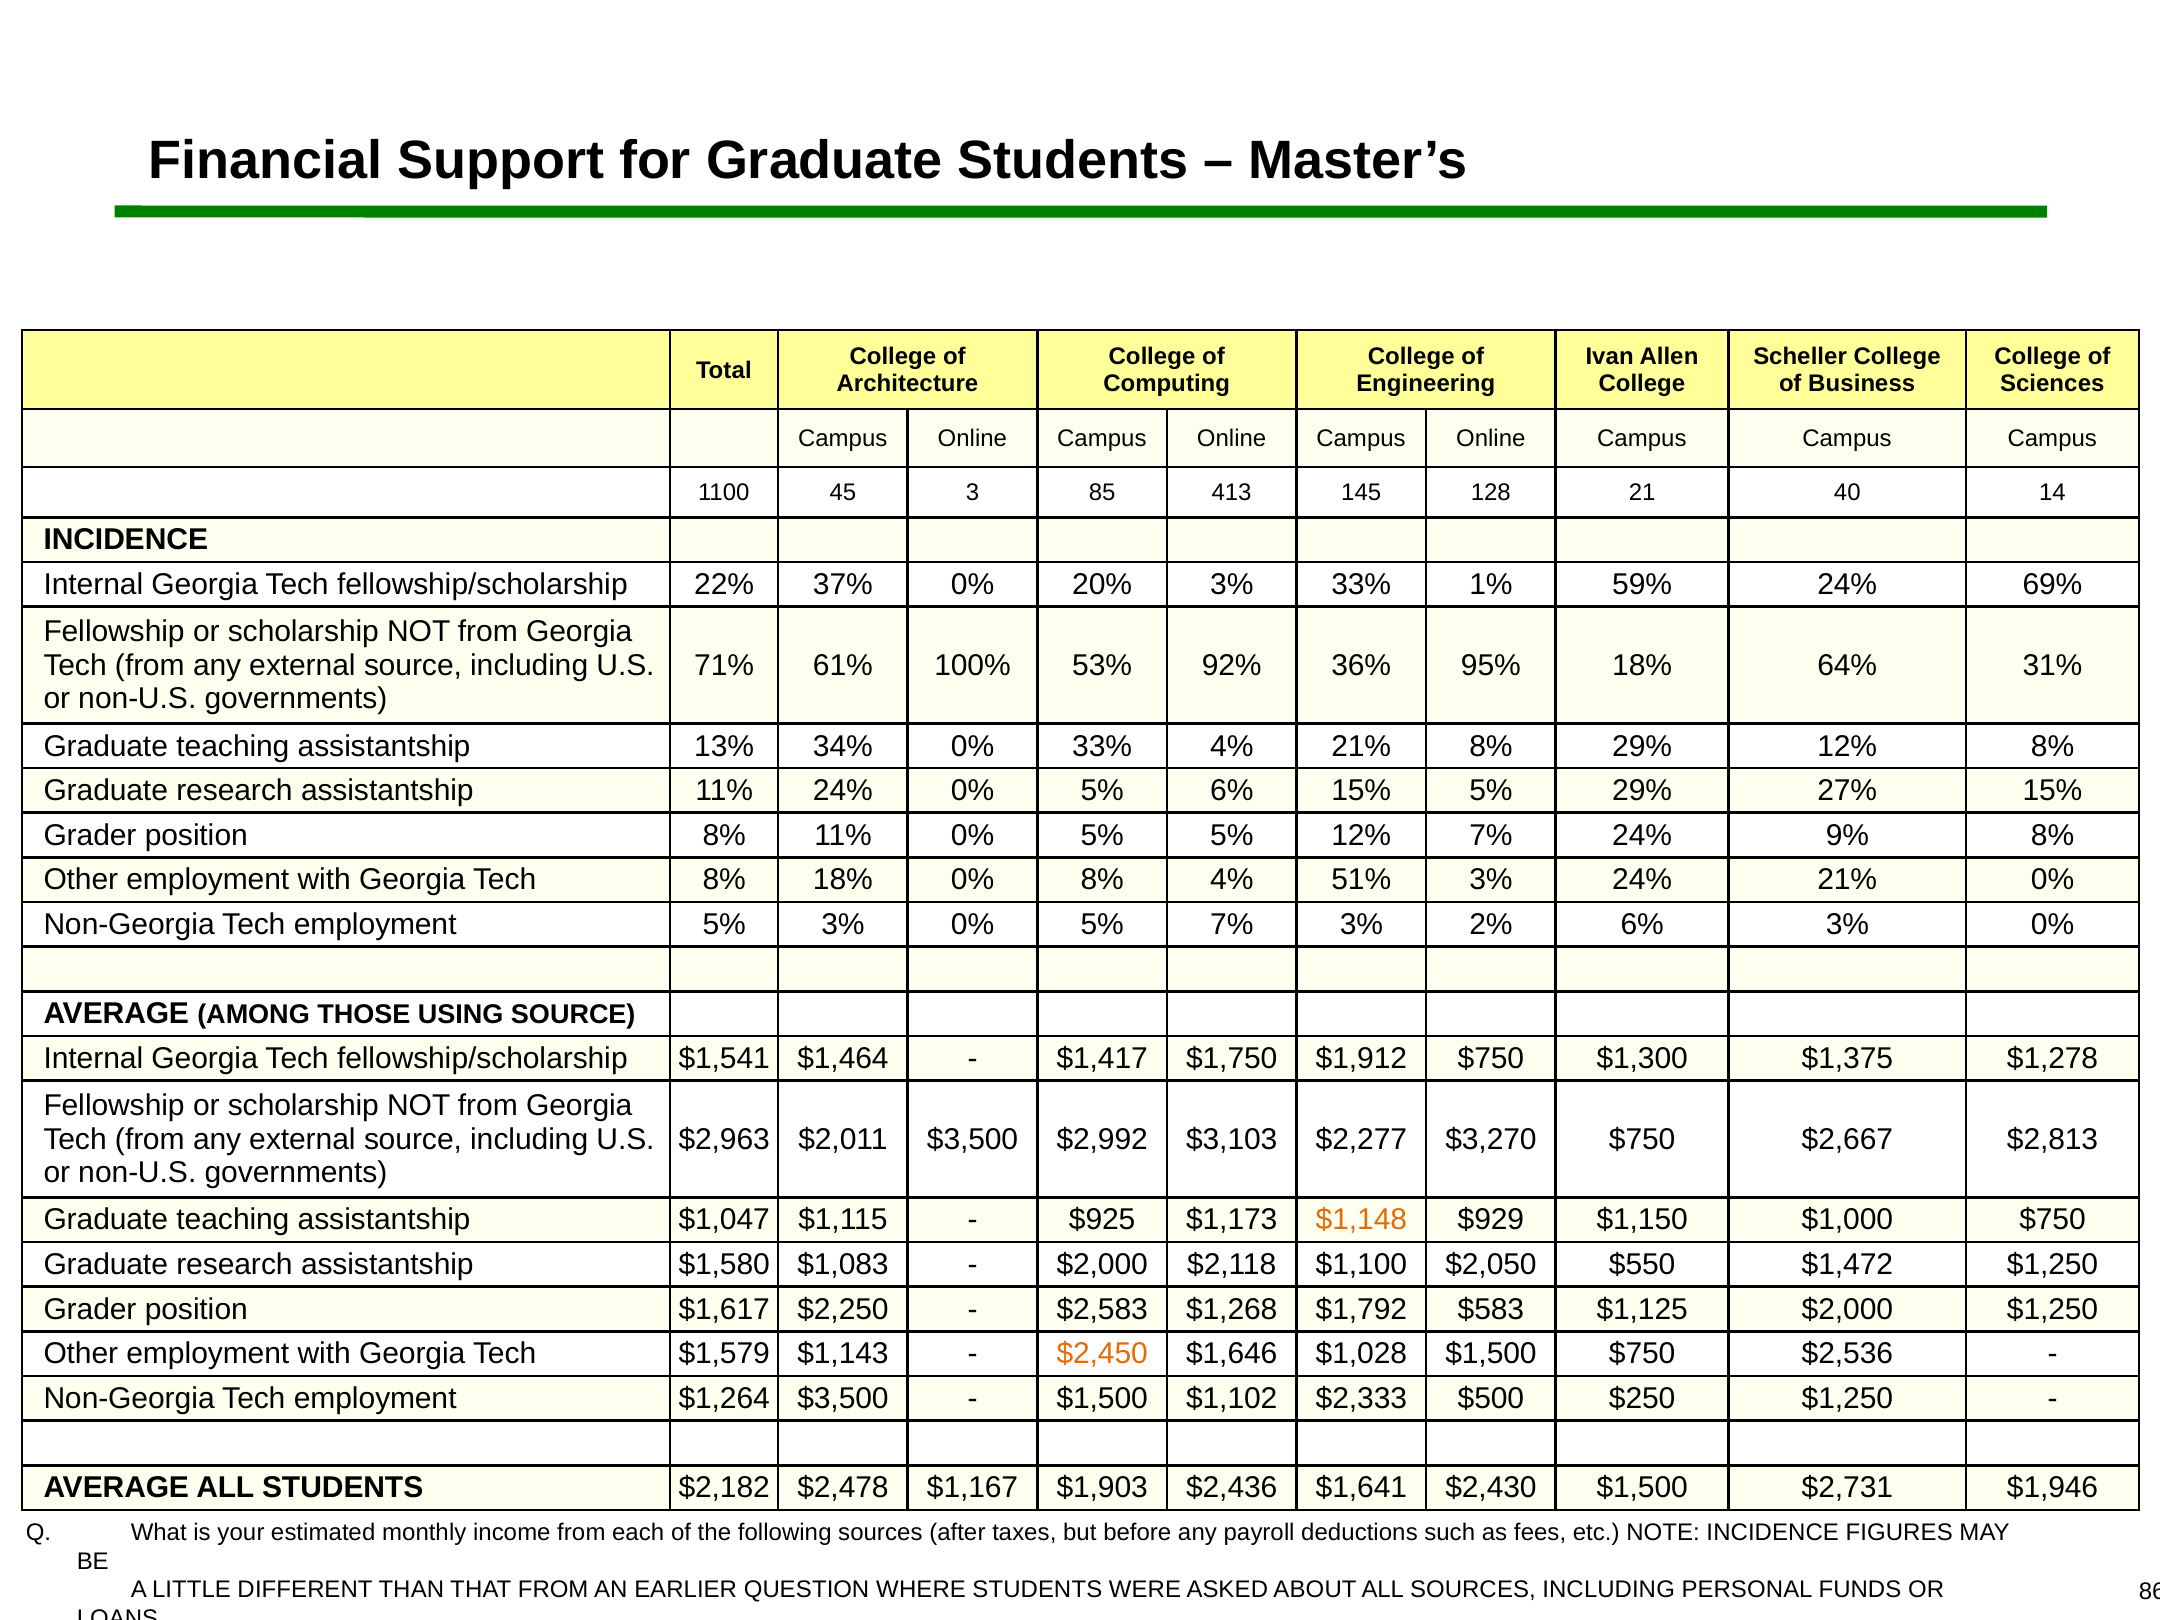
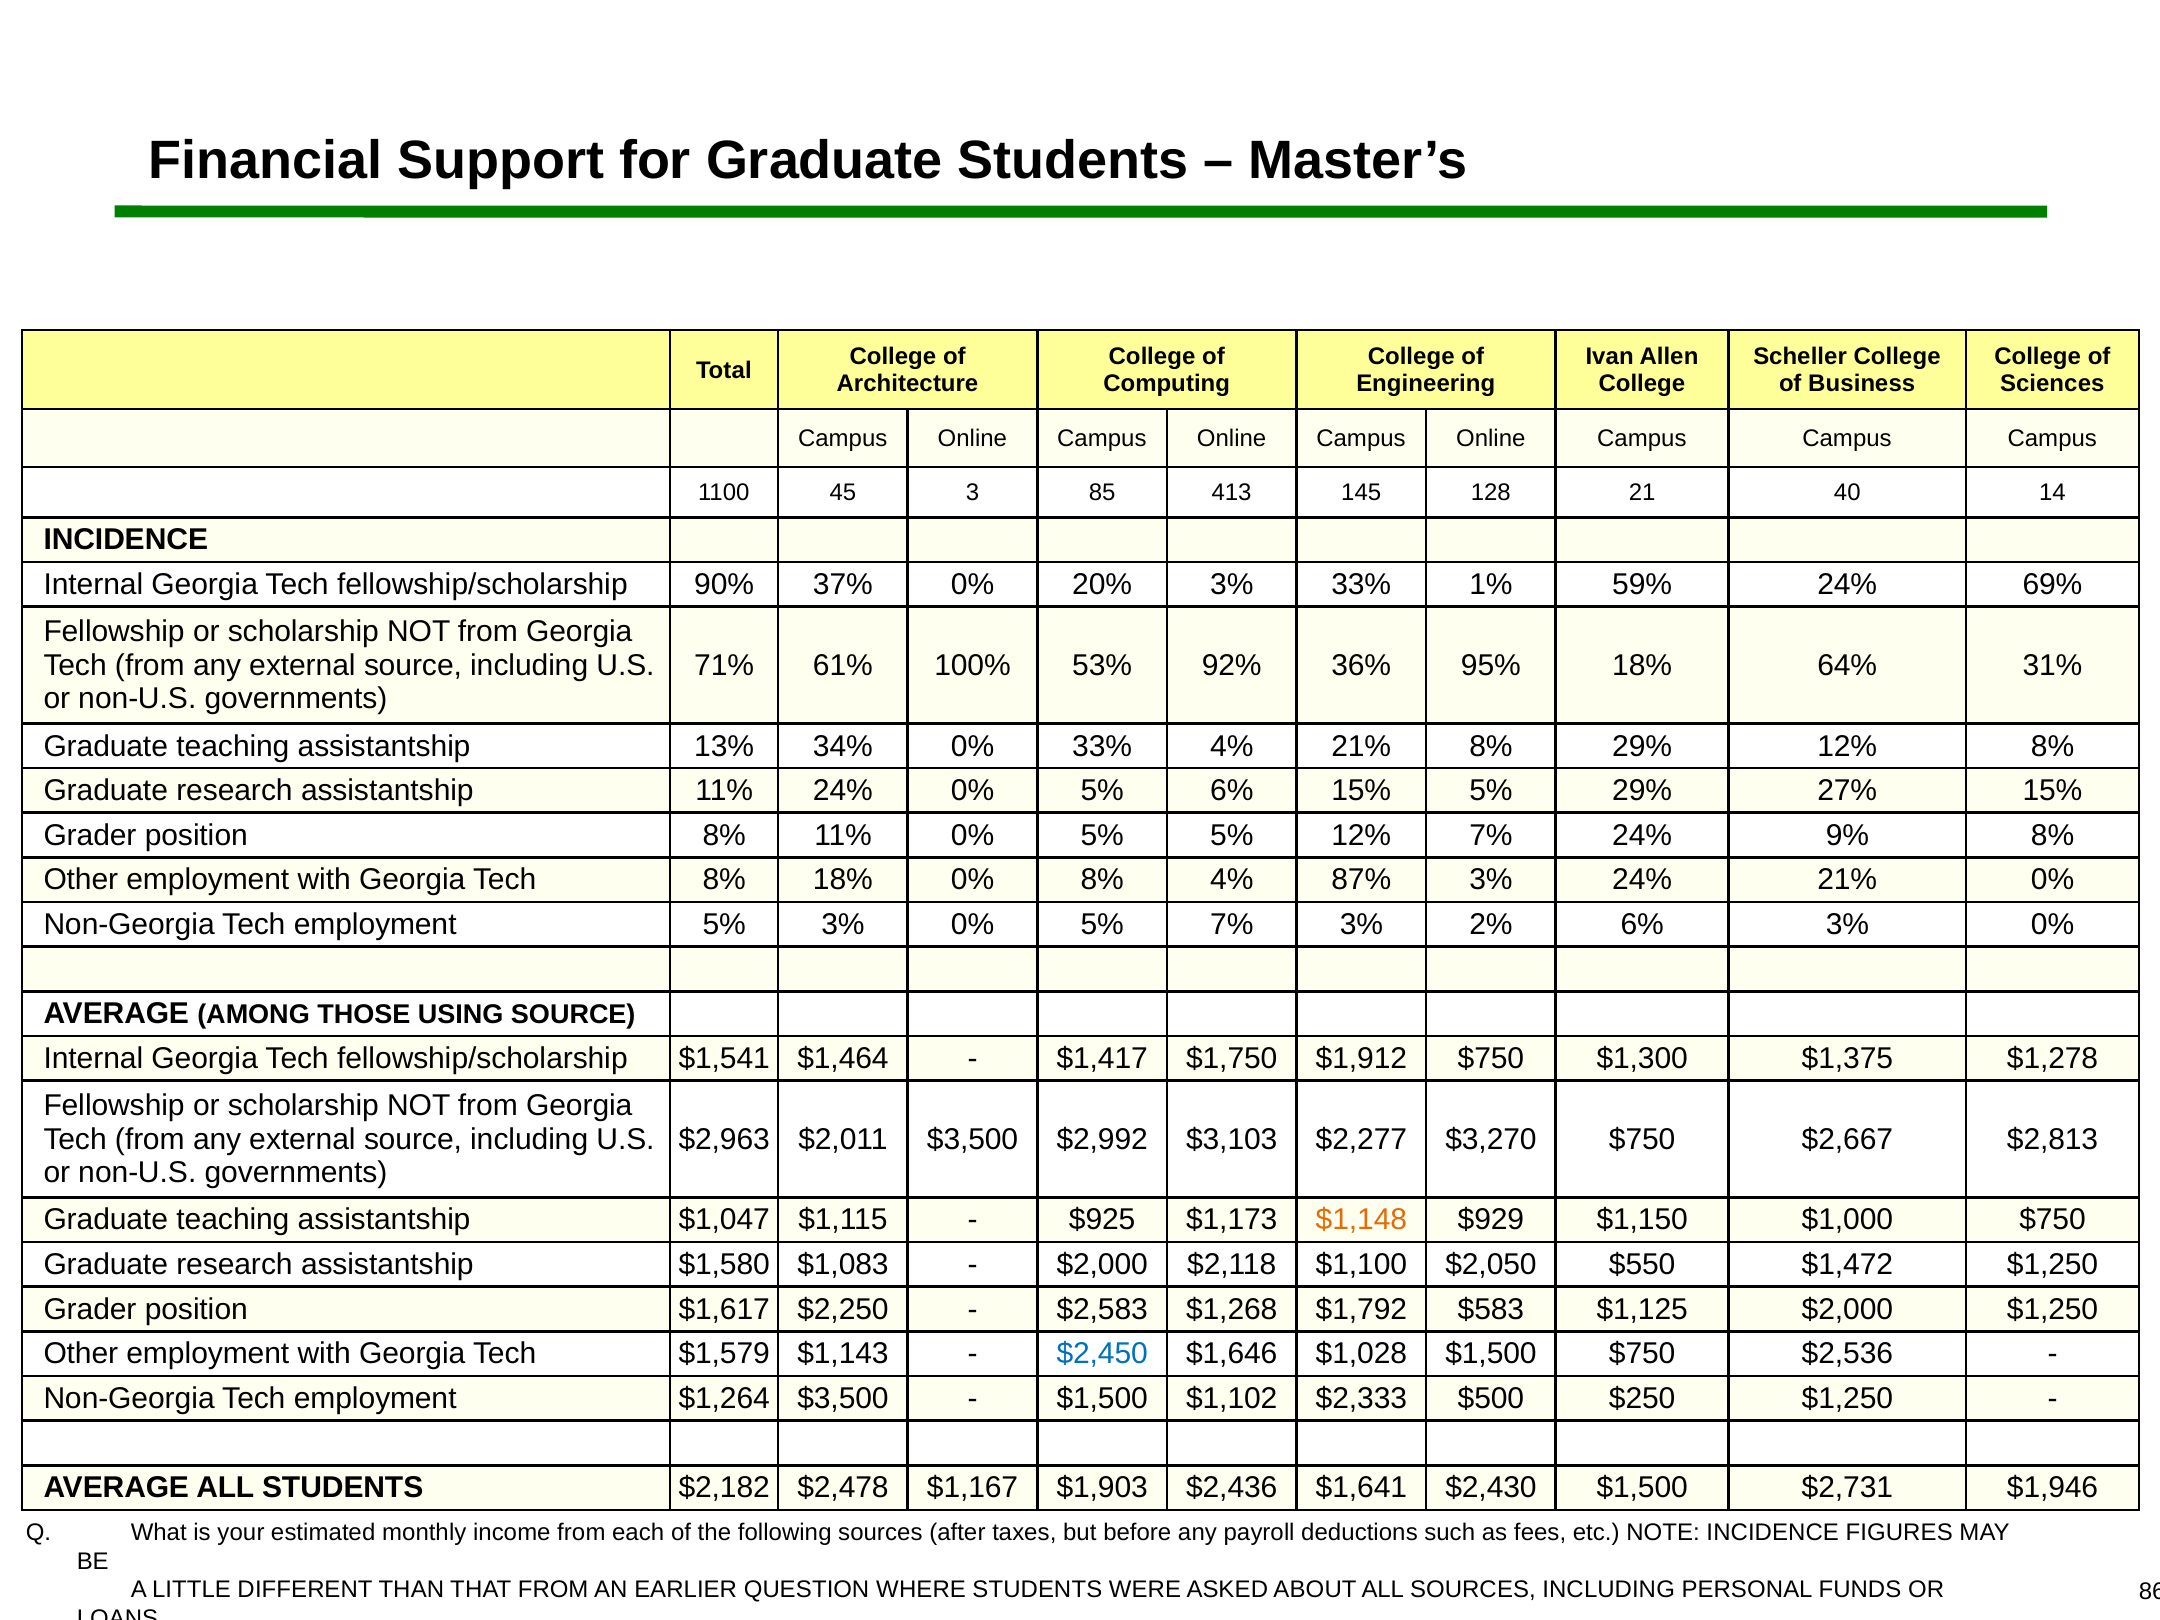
22%: 22% -> 90%
51%: 51% -> 87%
$2,450 colour: orange -> blue
